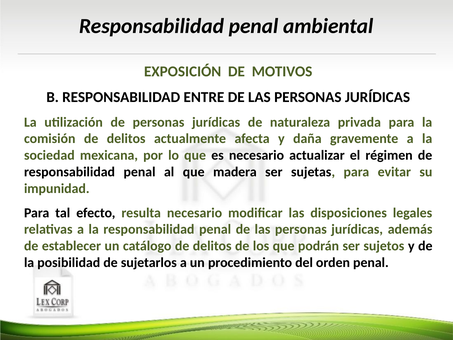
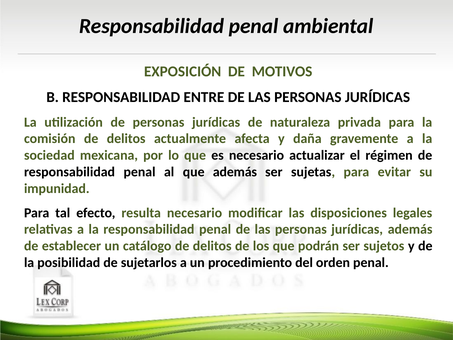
que madera: madera -> además
